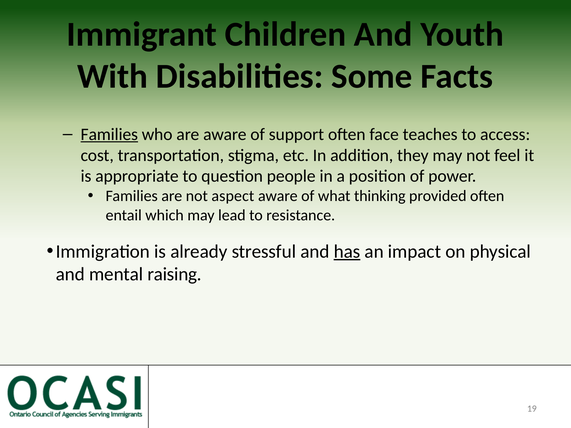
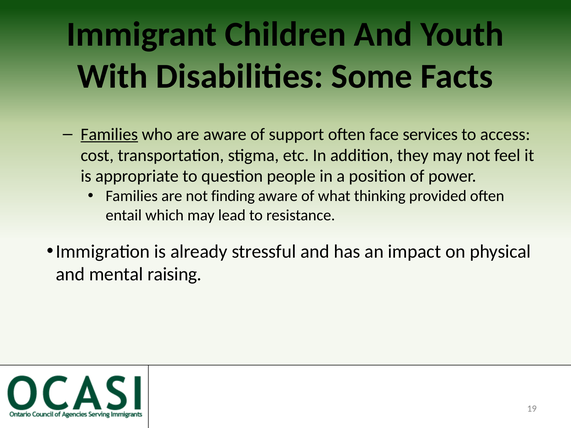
teaches: teaches -> services
aspect: aspect -> finding
has underline: present -> none
